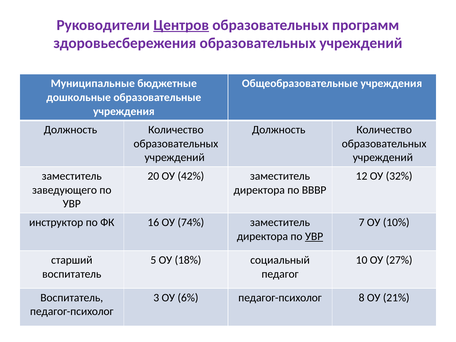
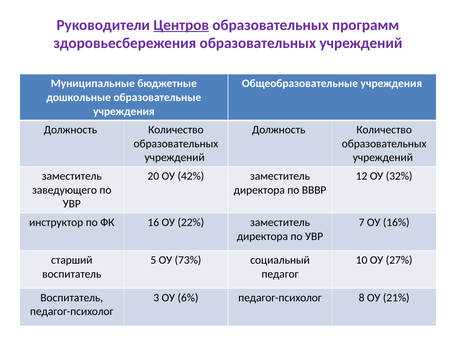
74%: 74% -> 22%
10%: 10% -> 16%
УВР at (314, 236) underline: present -> none
18%: 18% -> 73%
